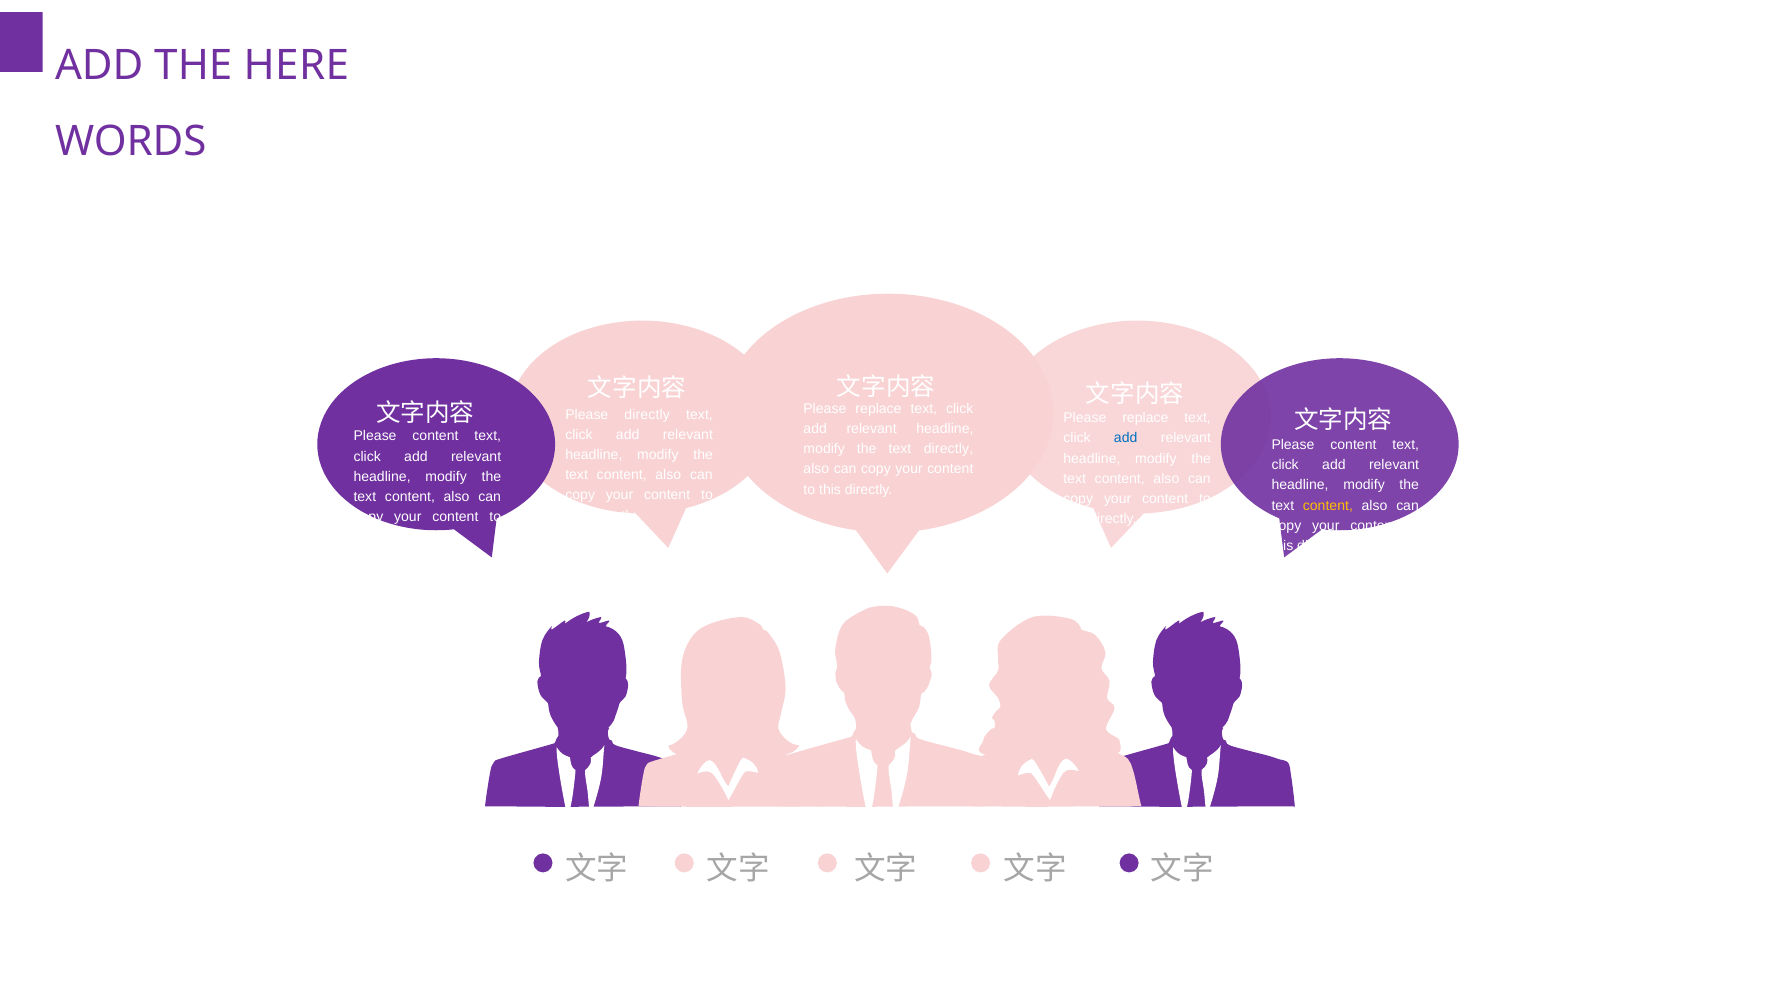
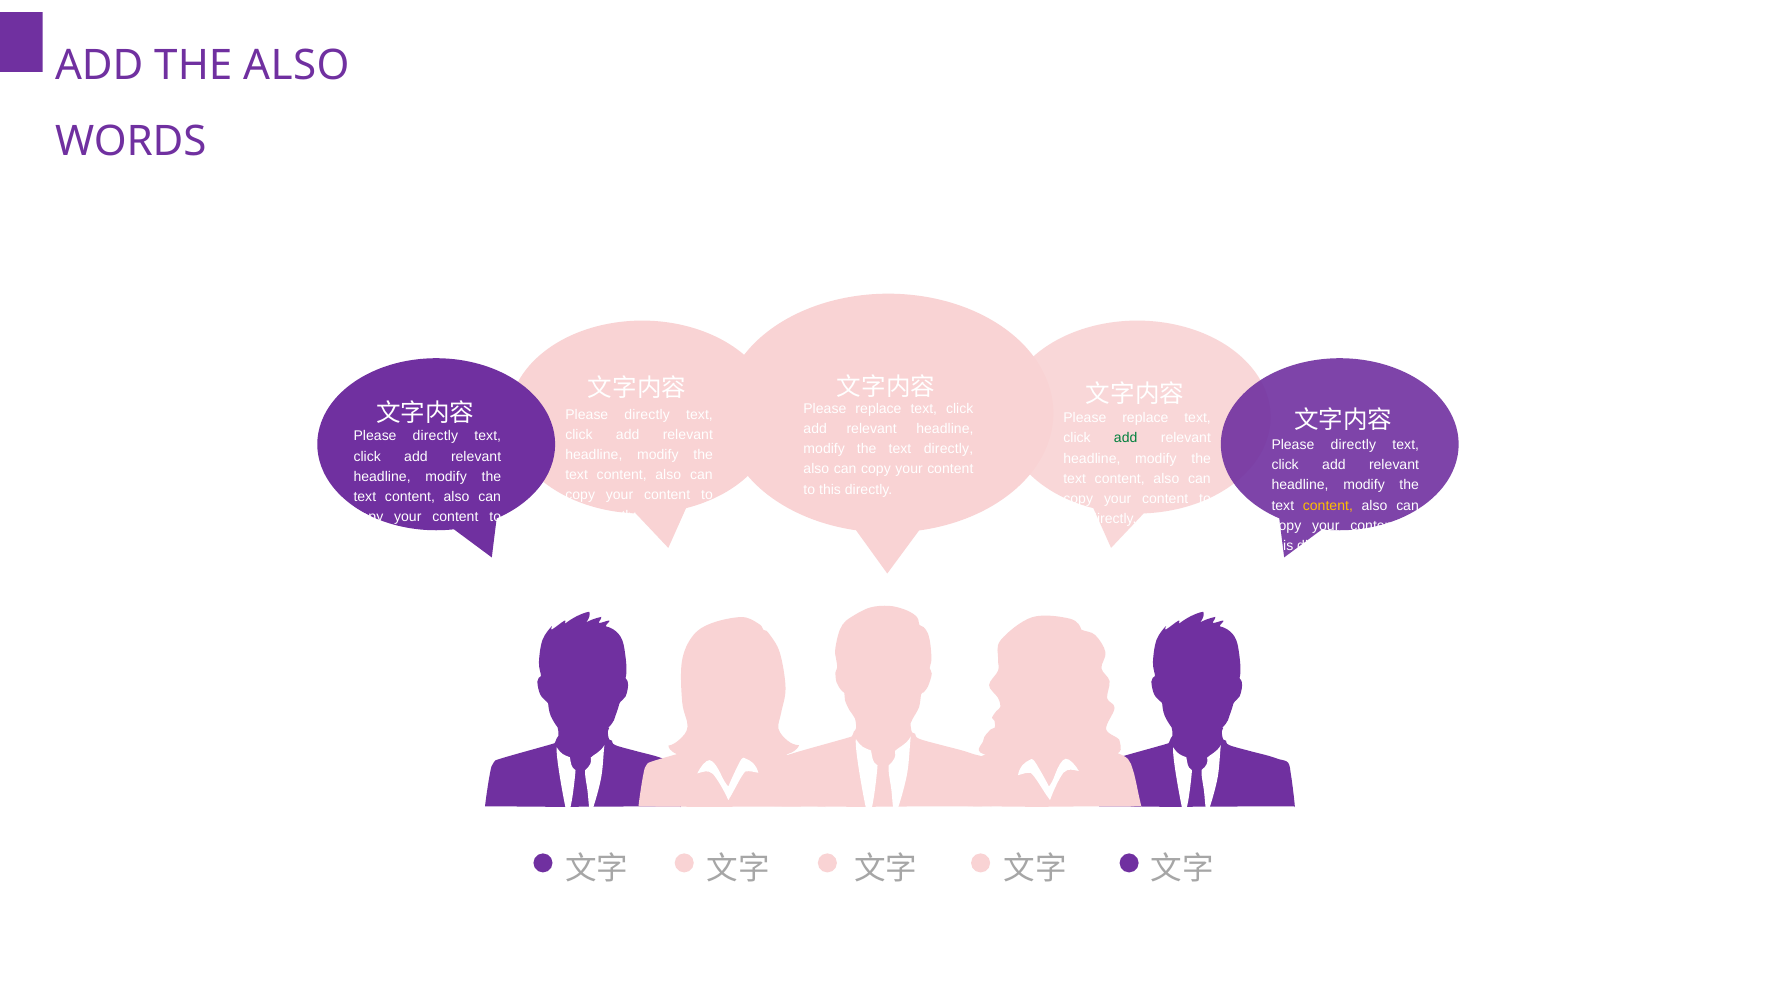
THE HERE: HERE -> ALSO
content at (435, 436): content -> directly
add at (1126, 438) colour: blue -> green
content at (1353, 445): content -> directly
